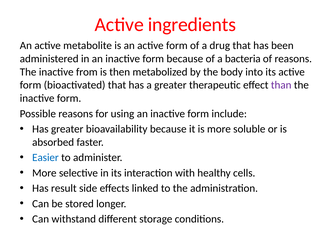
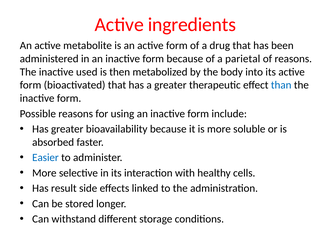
bacteria: bacteria -> parietal
from: from -> used
than colour: purple -> blue
